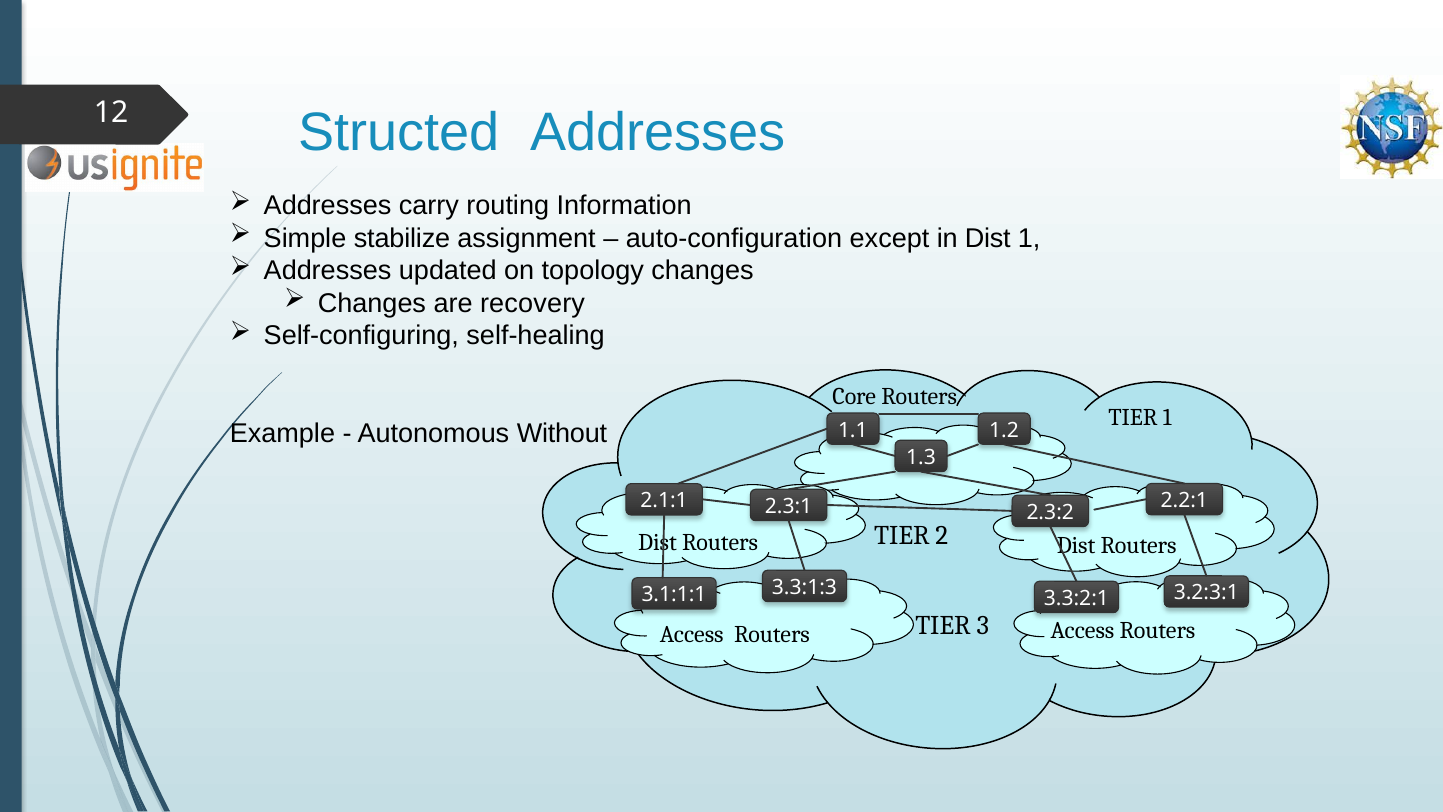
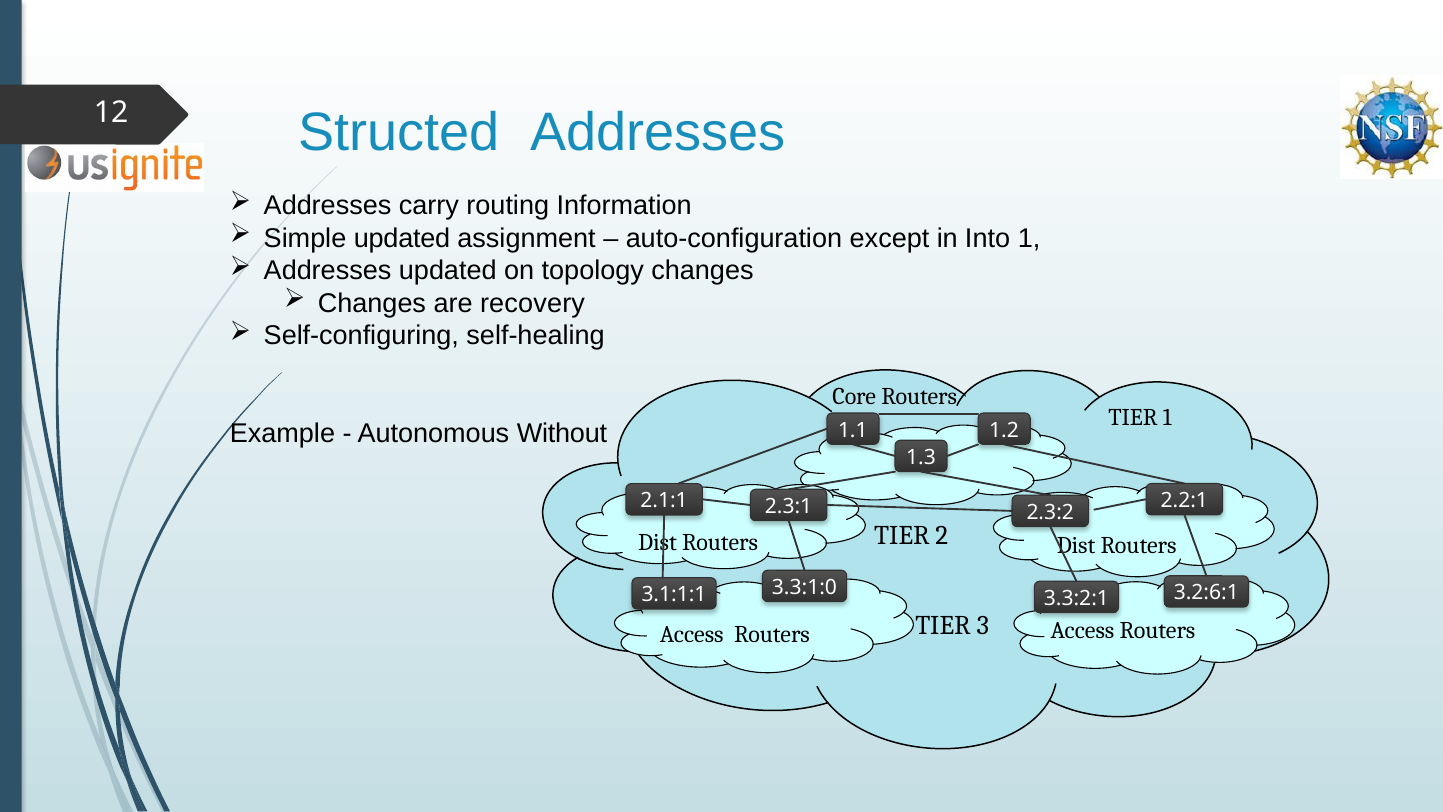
Simple stabilize: stabilize -> updated
in Dist: Dist -> Into
3.3:1:3: 3.3:1:3 -> 3.3:1:0
3.2:3:1: 3.2:3:1 -> 3.2:6:1
